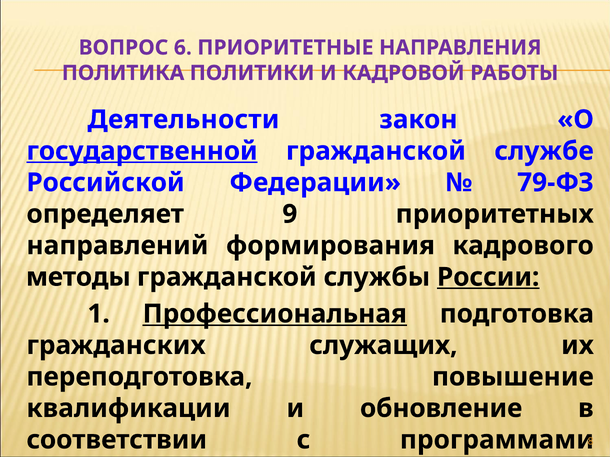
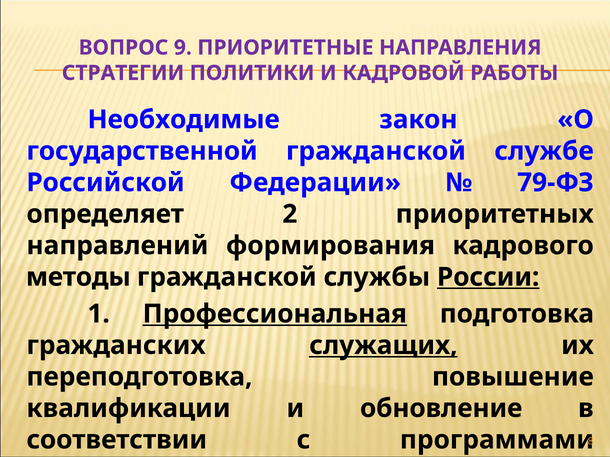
6: 6 -> 9
ПОЛИТИКА: ПОЛИТИКА -> СТРАТЕГИИ
Деятельности: Деятельности -> Необходимые
государственной underline: present -> none
9: 9 -> 2
служащих at (383, 346) underline: none -> present
